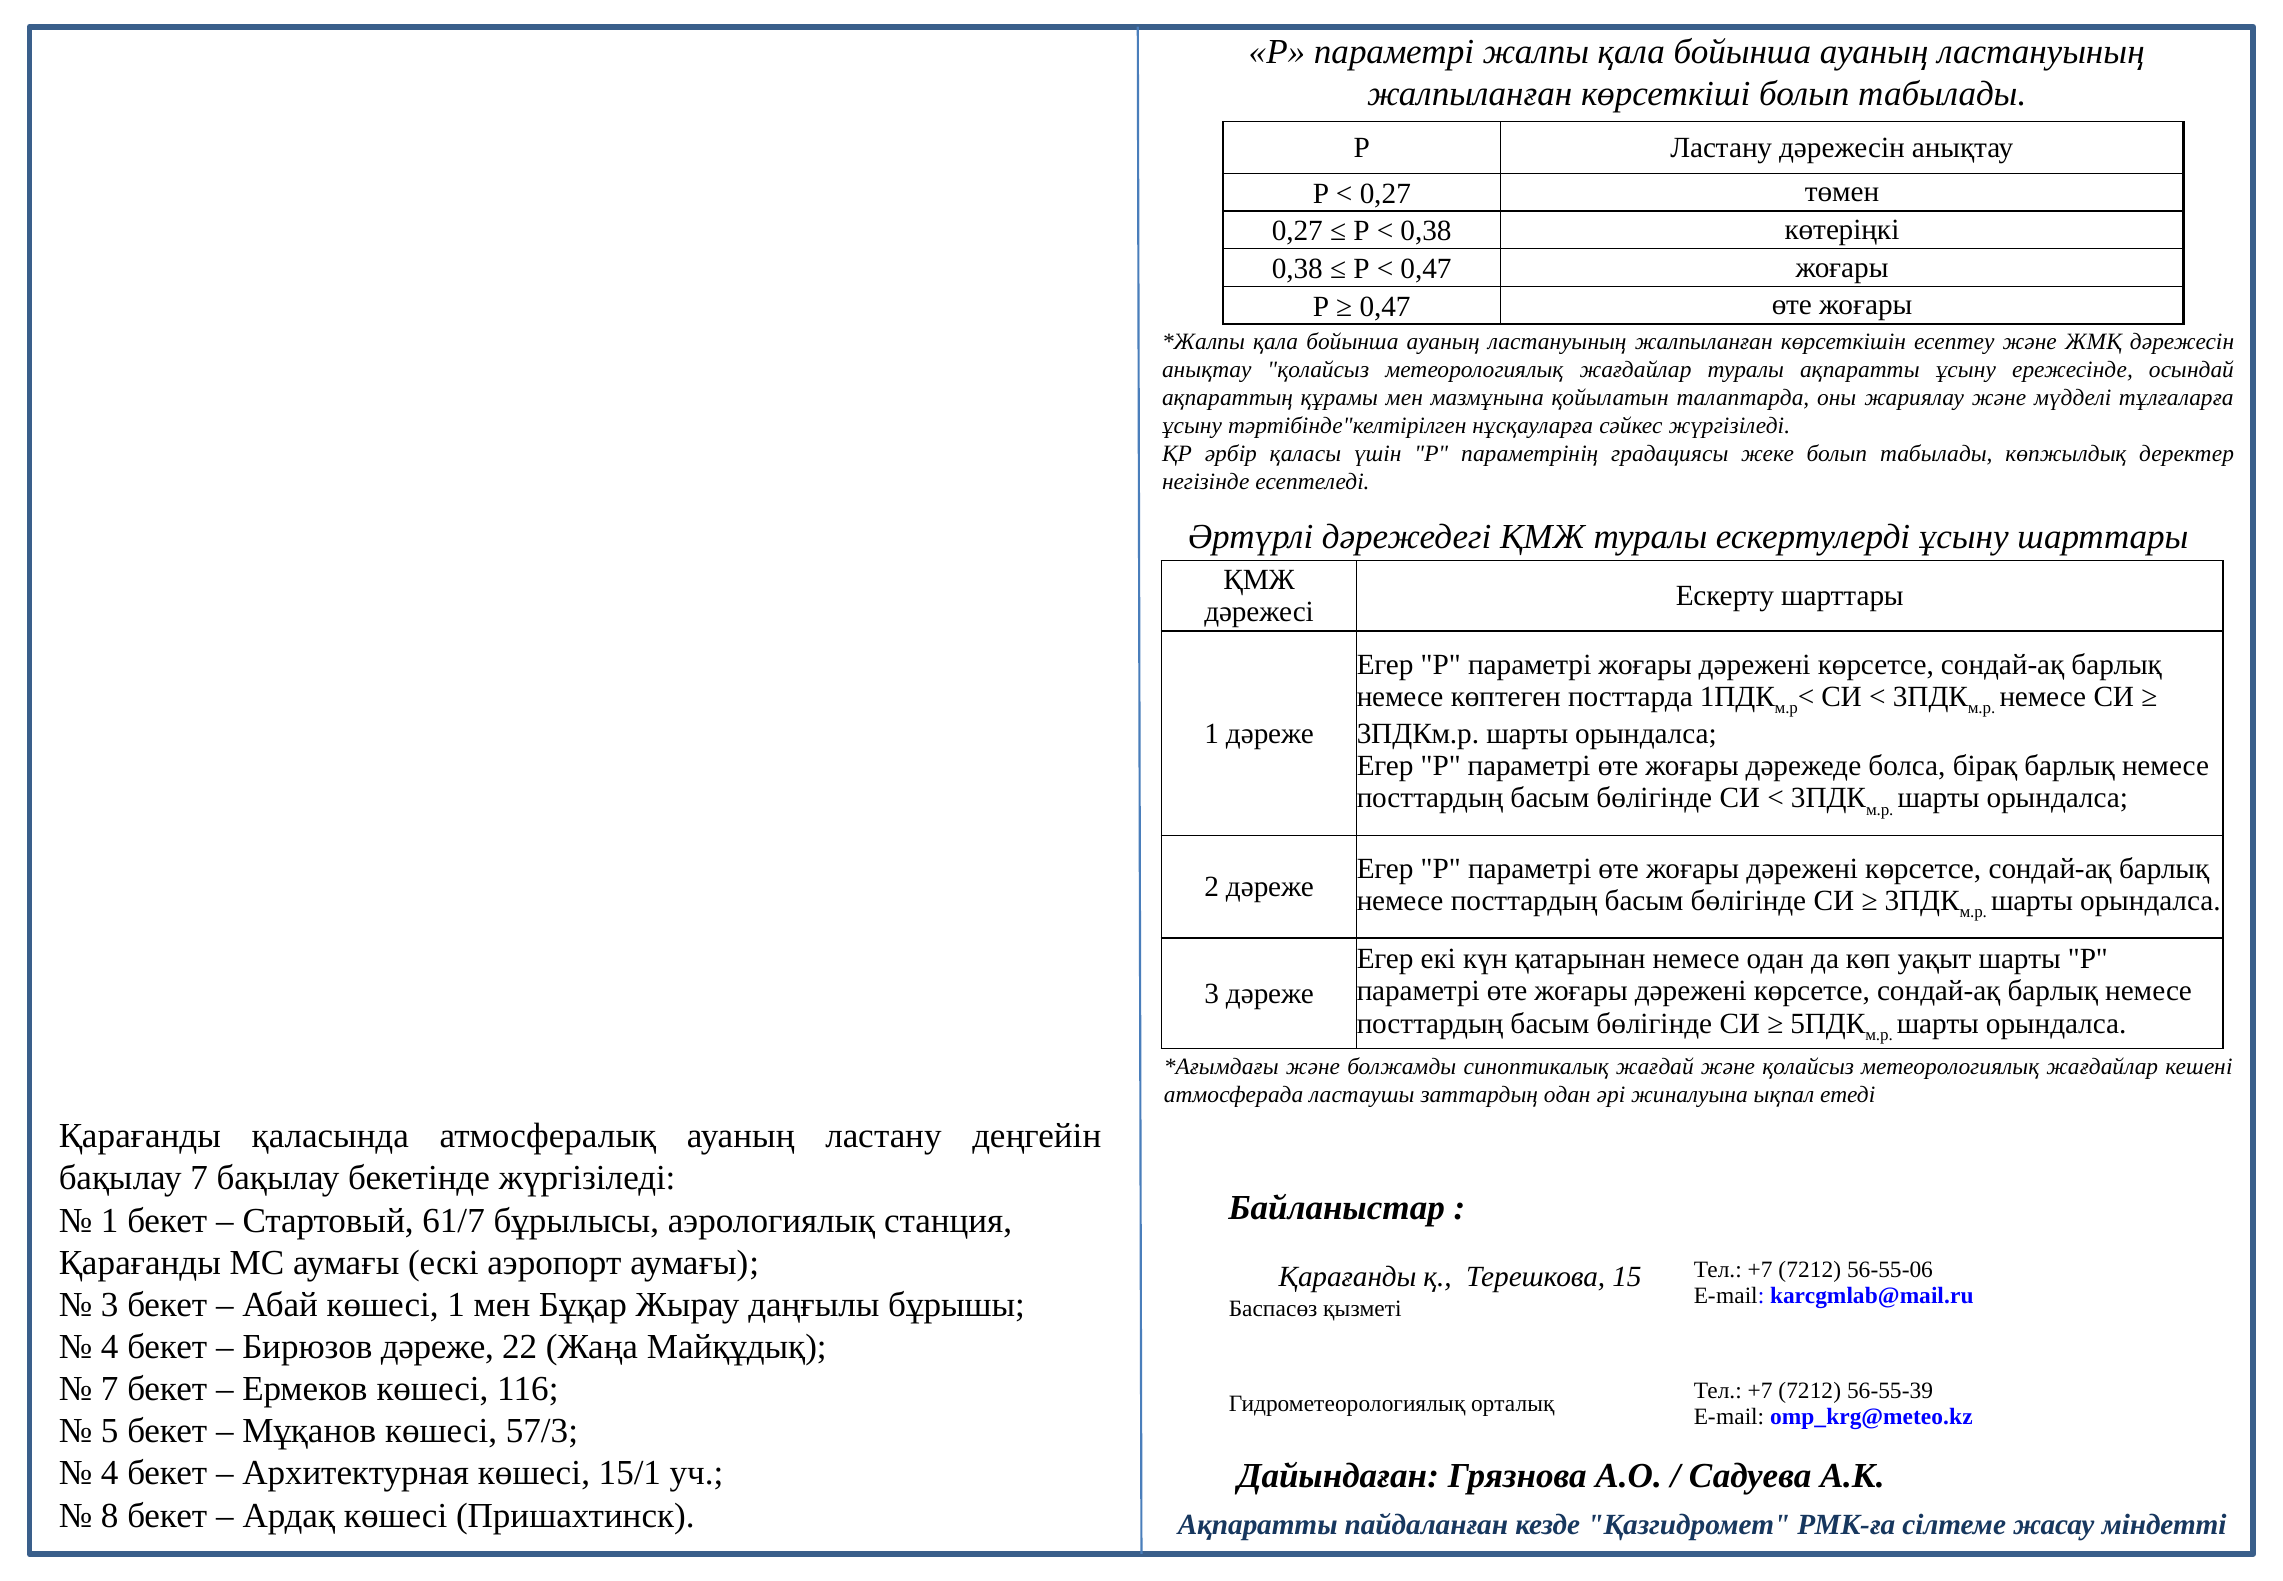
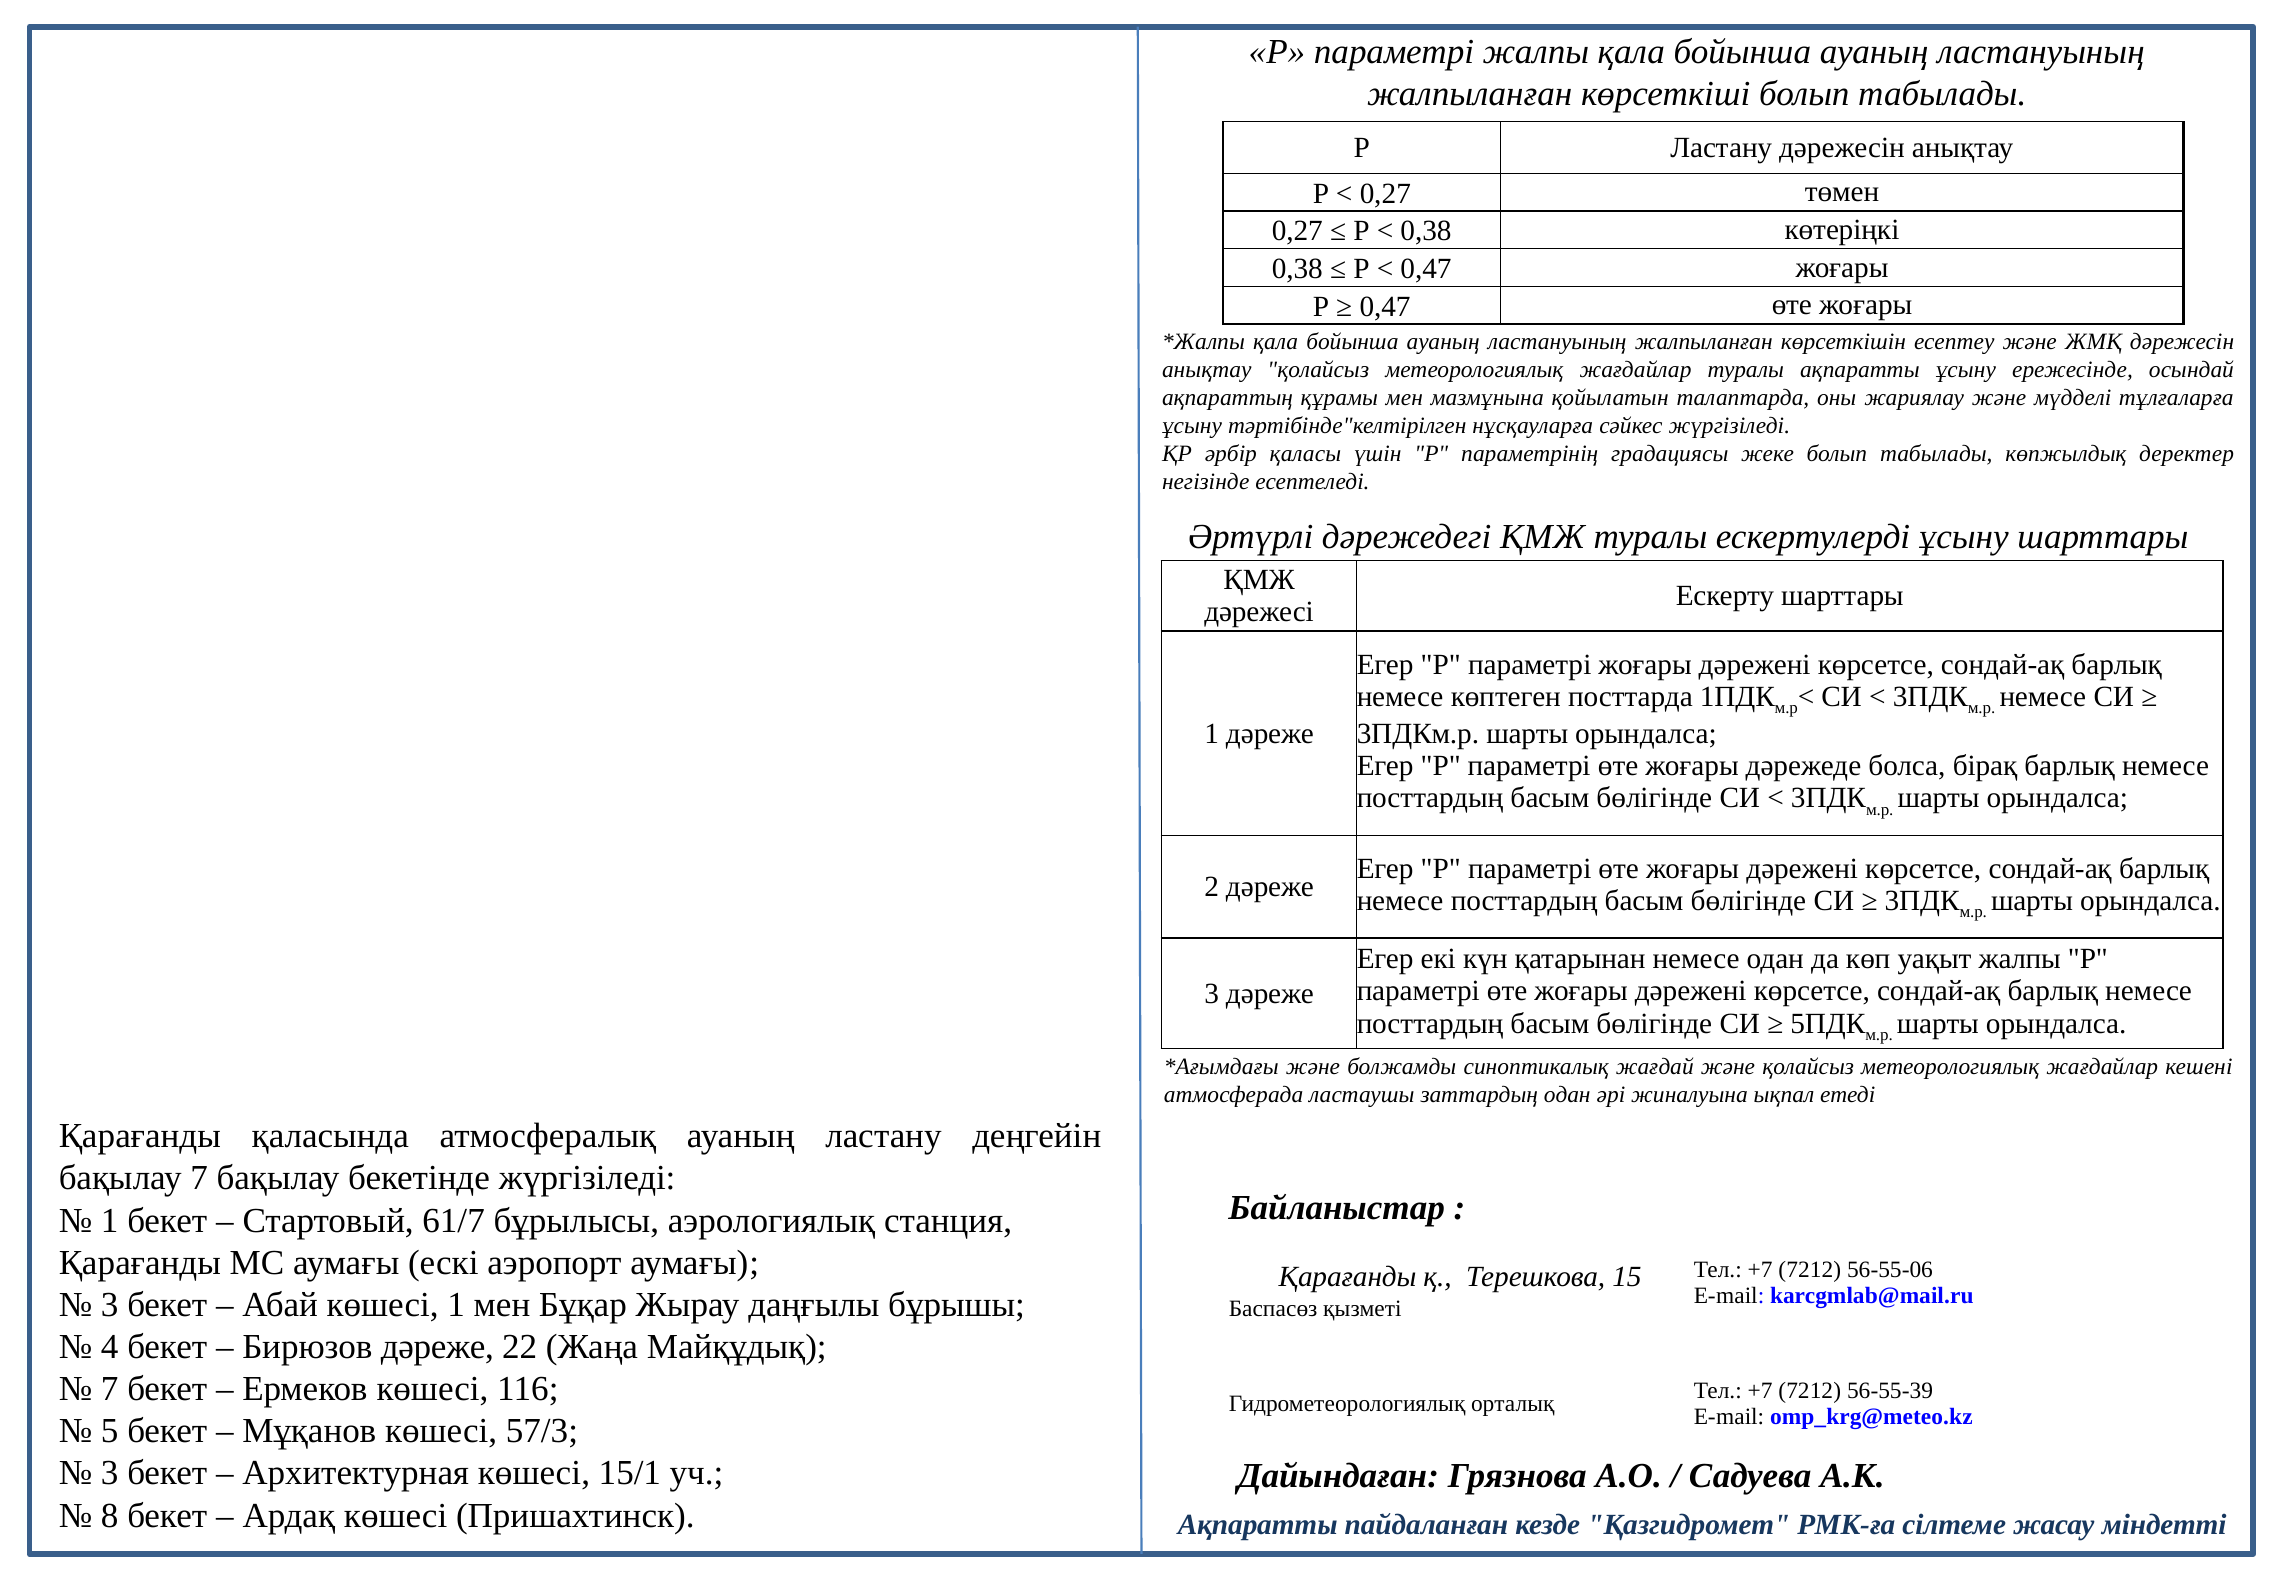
уақыт шарты: шарты -> жалпы
4 at (110, 1473): 4 -> 3
